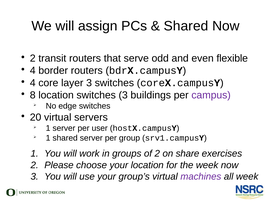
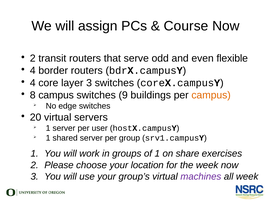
Shared at (186, 26): Shared -> Course
8 location: location -> campus
switches 3: 3 -> 9
campus at (211, 95) colour: purple -> orange
of 2: 2 -> 1
